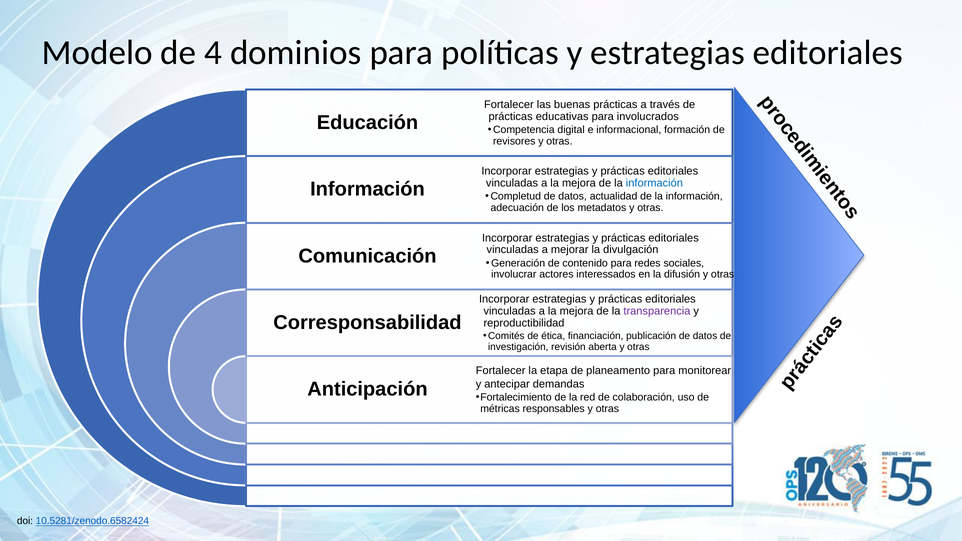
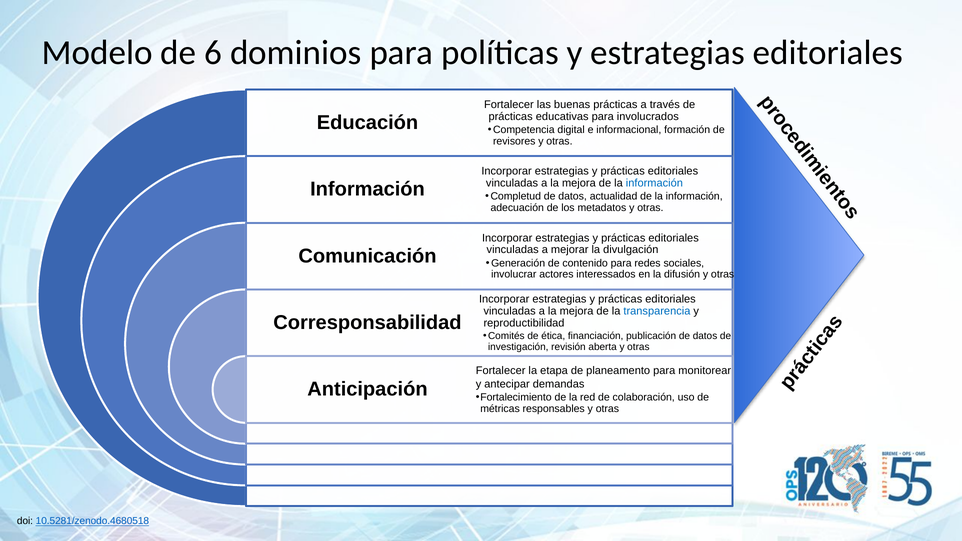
4: 4 -> 6
transparencia colour: purple -> blue
10.5281/zenodo.6582424: 10.5281/zenodo.6582424 -> 10.5281/zenodo.4680518
